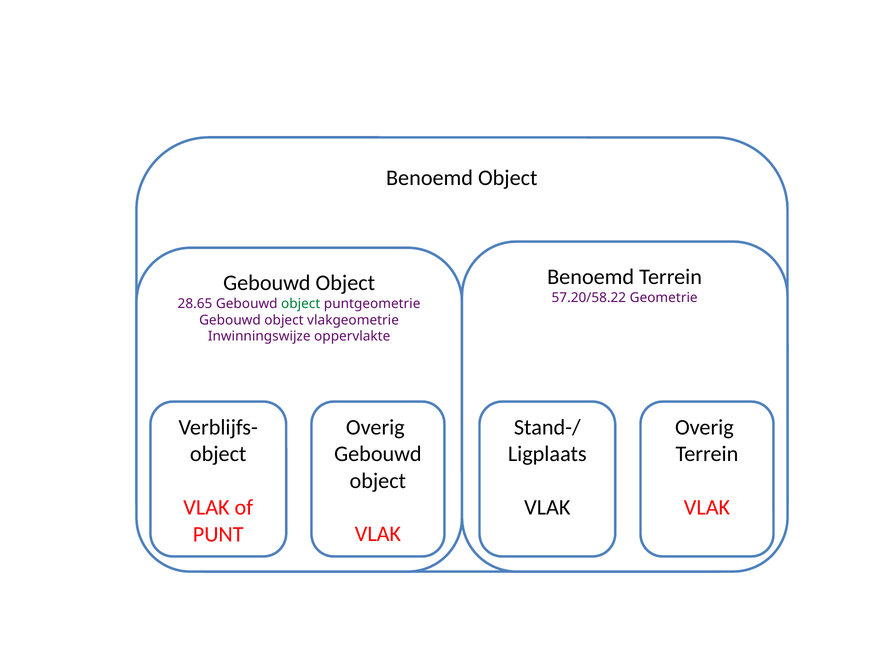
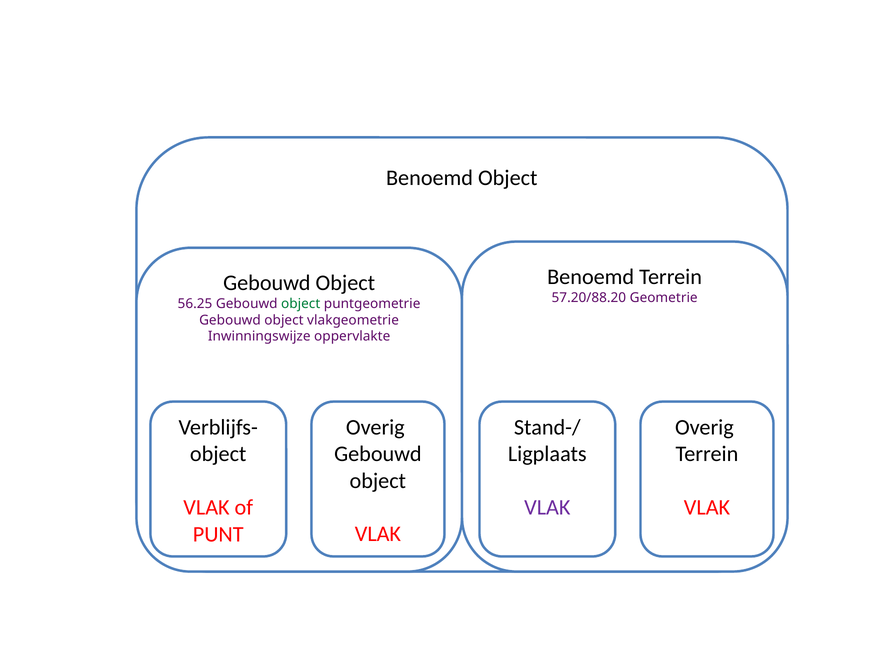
57.20/58.22: 57.20/58.22 -> 57.20/88.20
28.65: 28.65 -> 56.25
VLAK at (547, 507) colour: black -> purple
